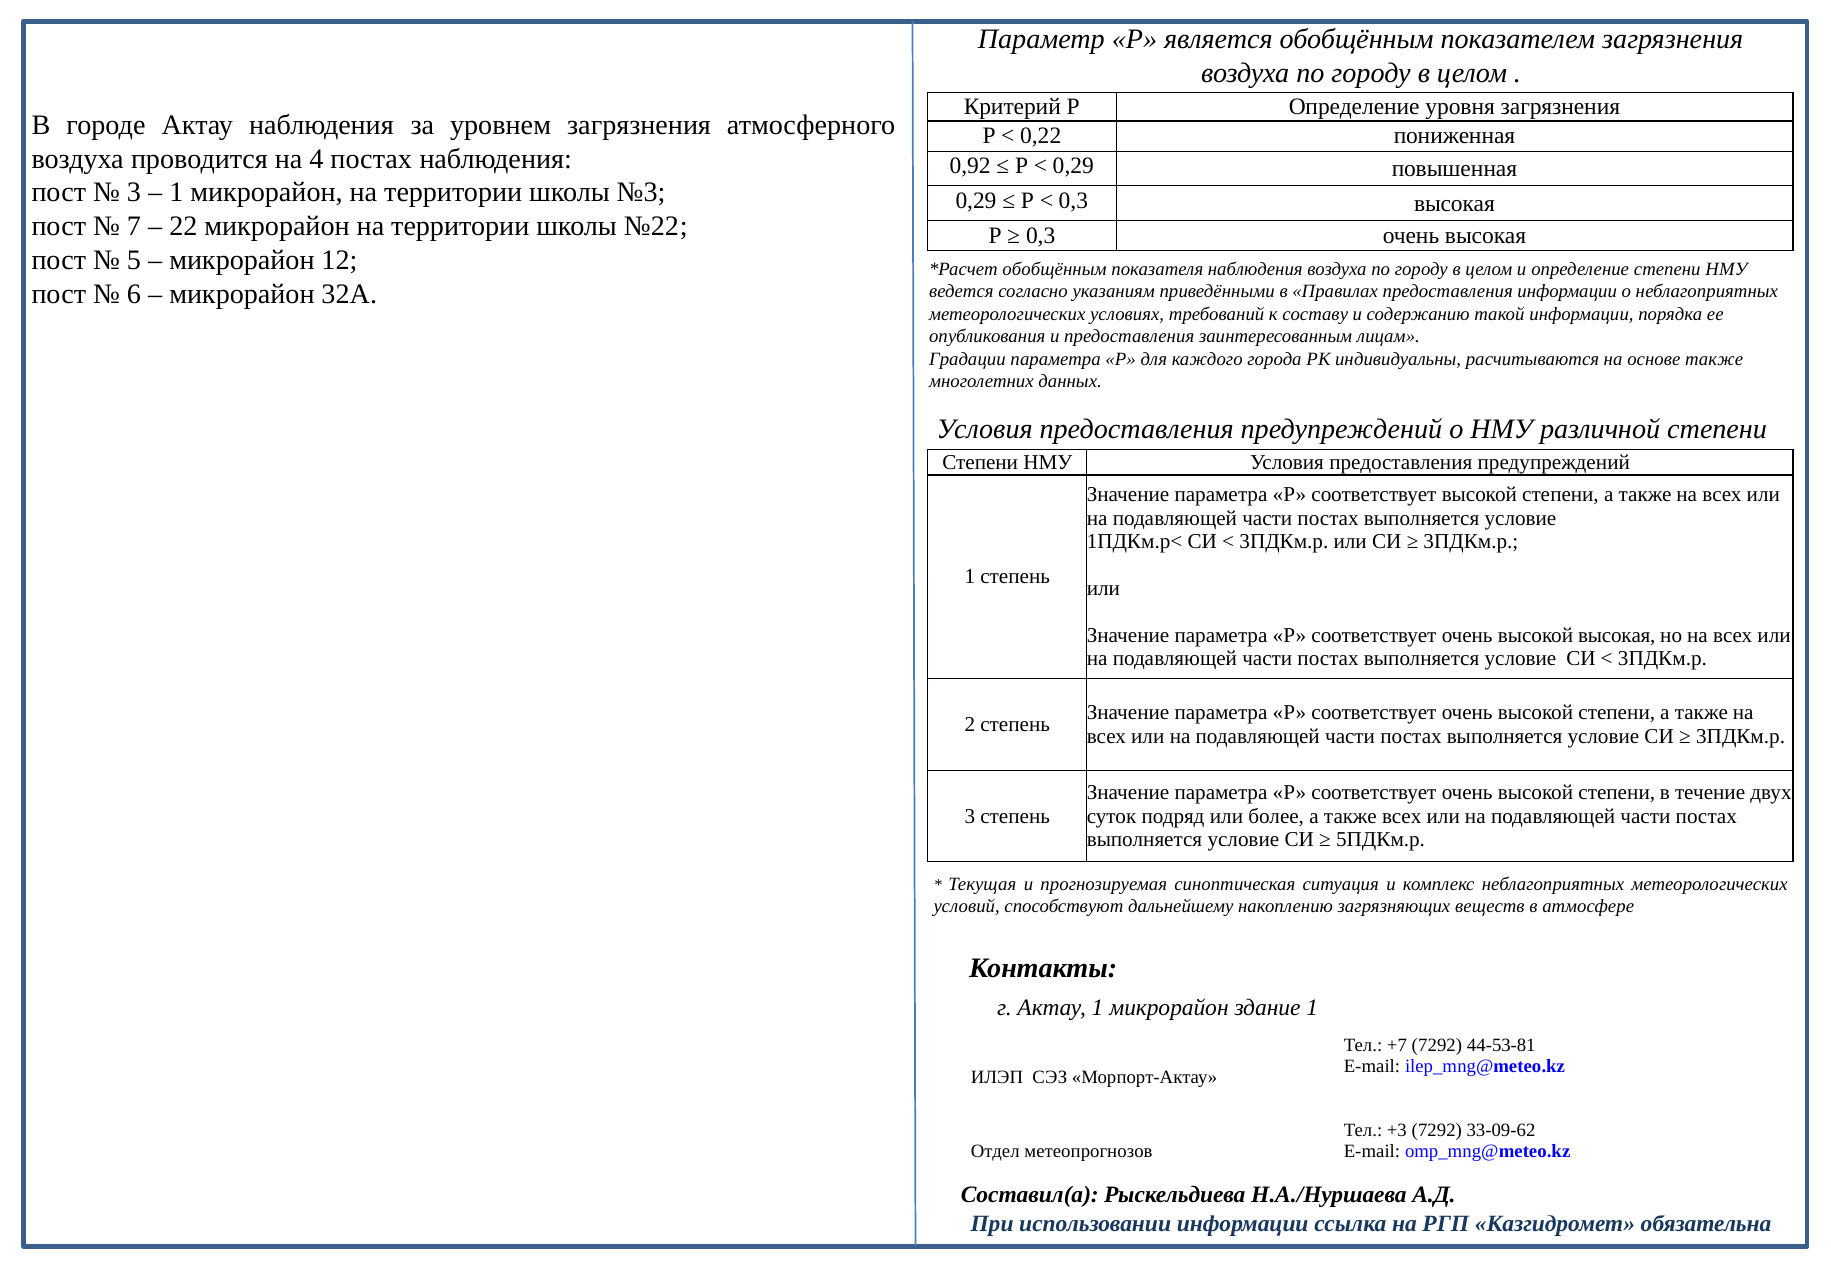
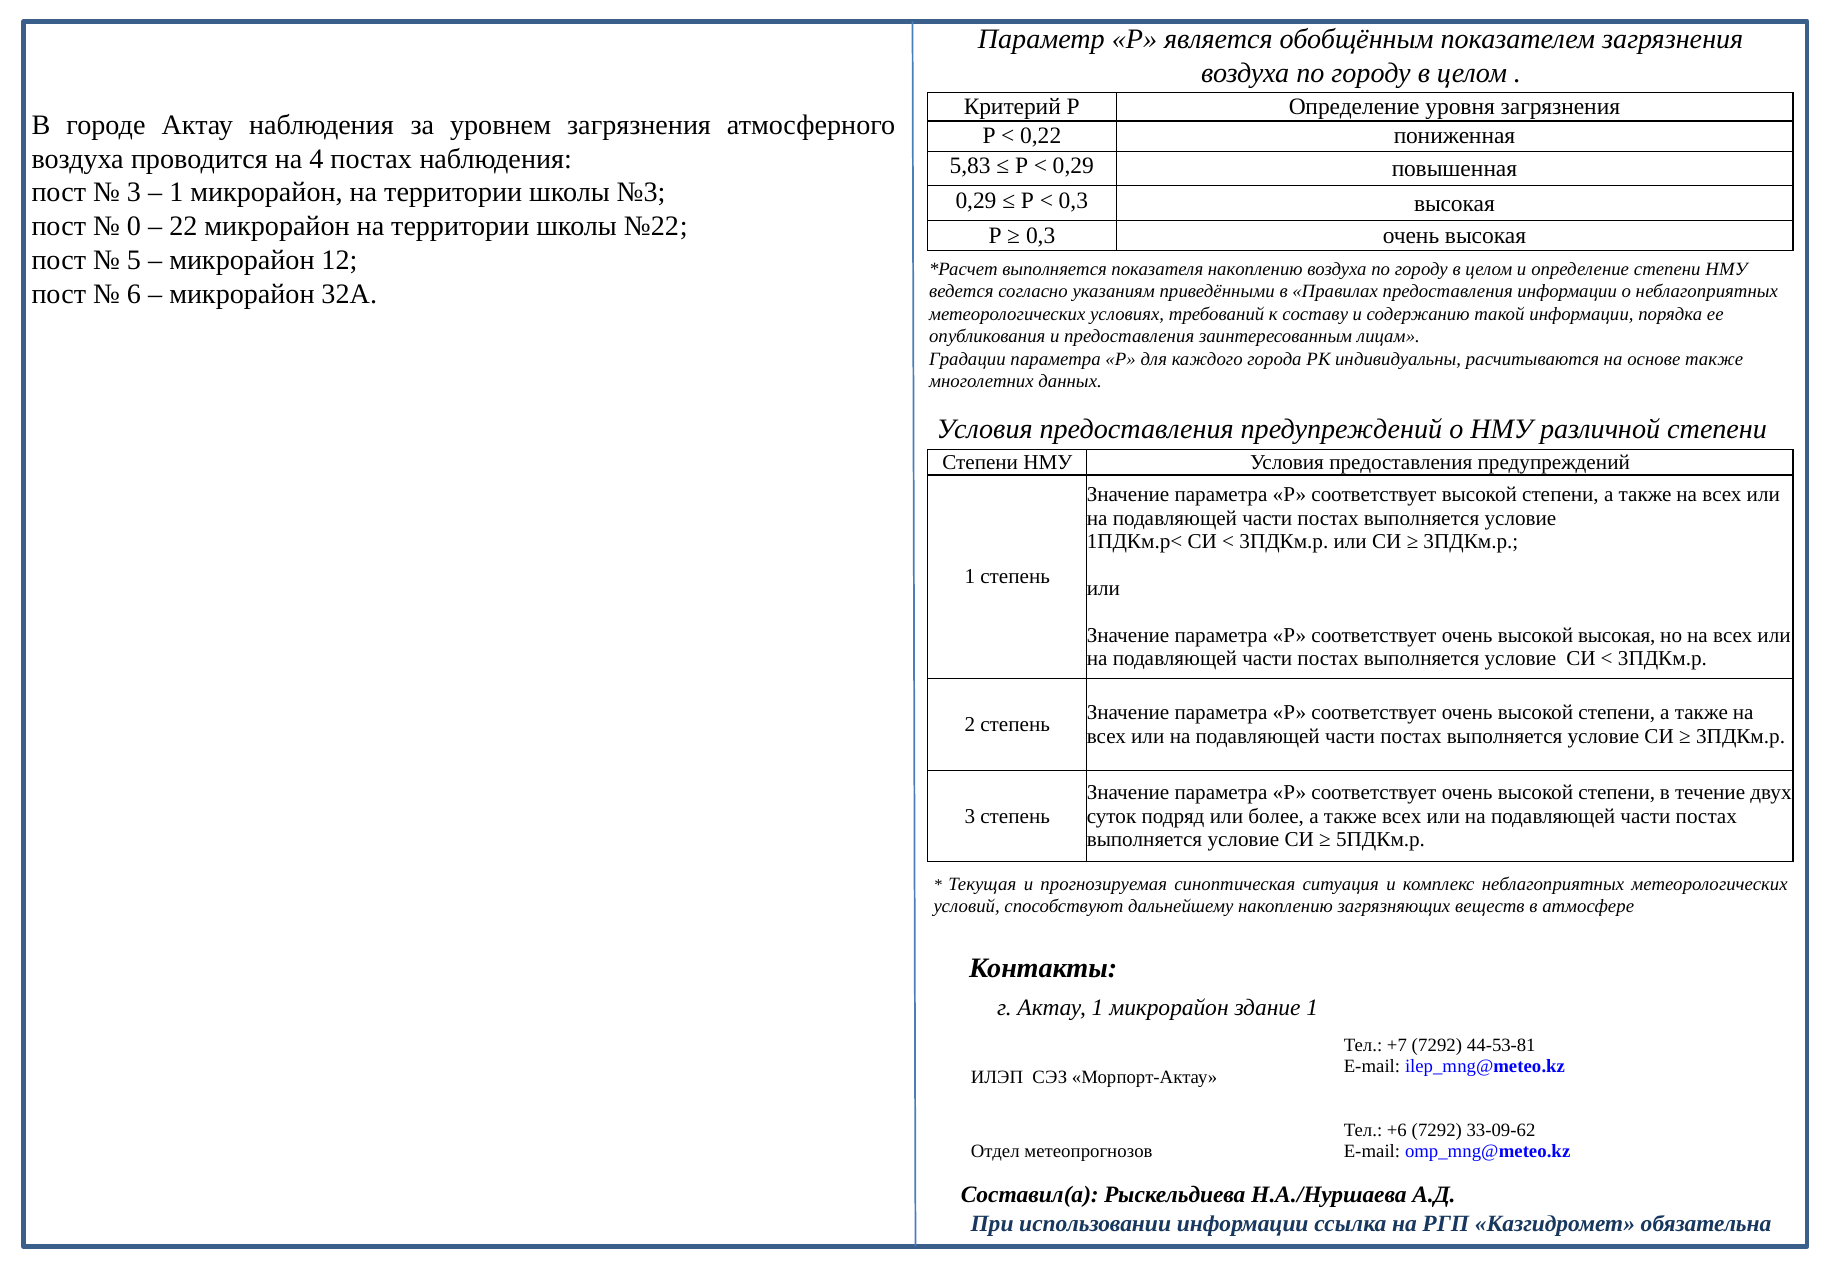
0,92: 0,92 -> 5,83
7: 7 -> 0
обобщённым at (1054, 269): обобщённым -> выполняется
показателя наблюдения: наблюдения -> накоплению
+3: +3 -> +6
